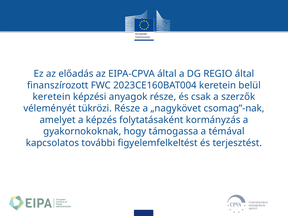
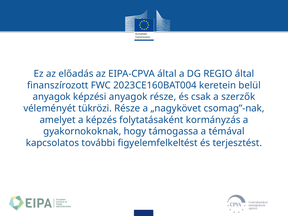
keretein at (52, 97): keretein -> anyagok
